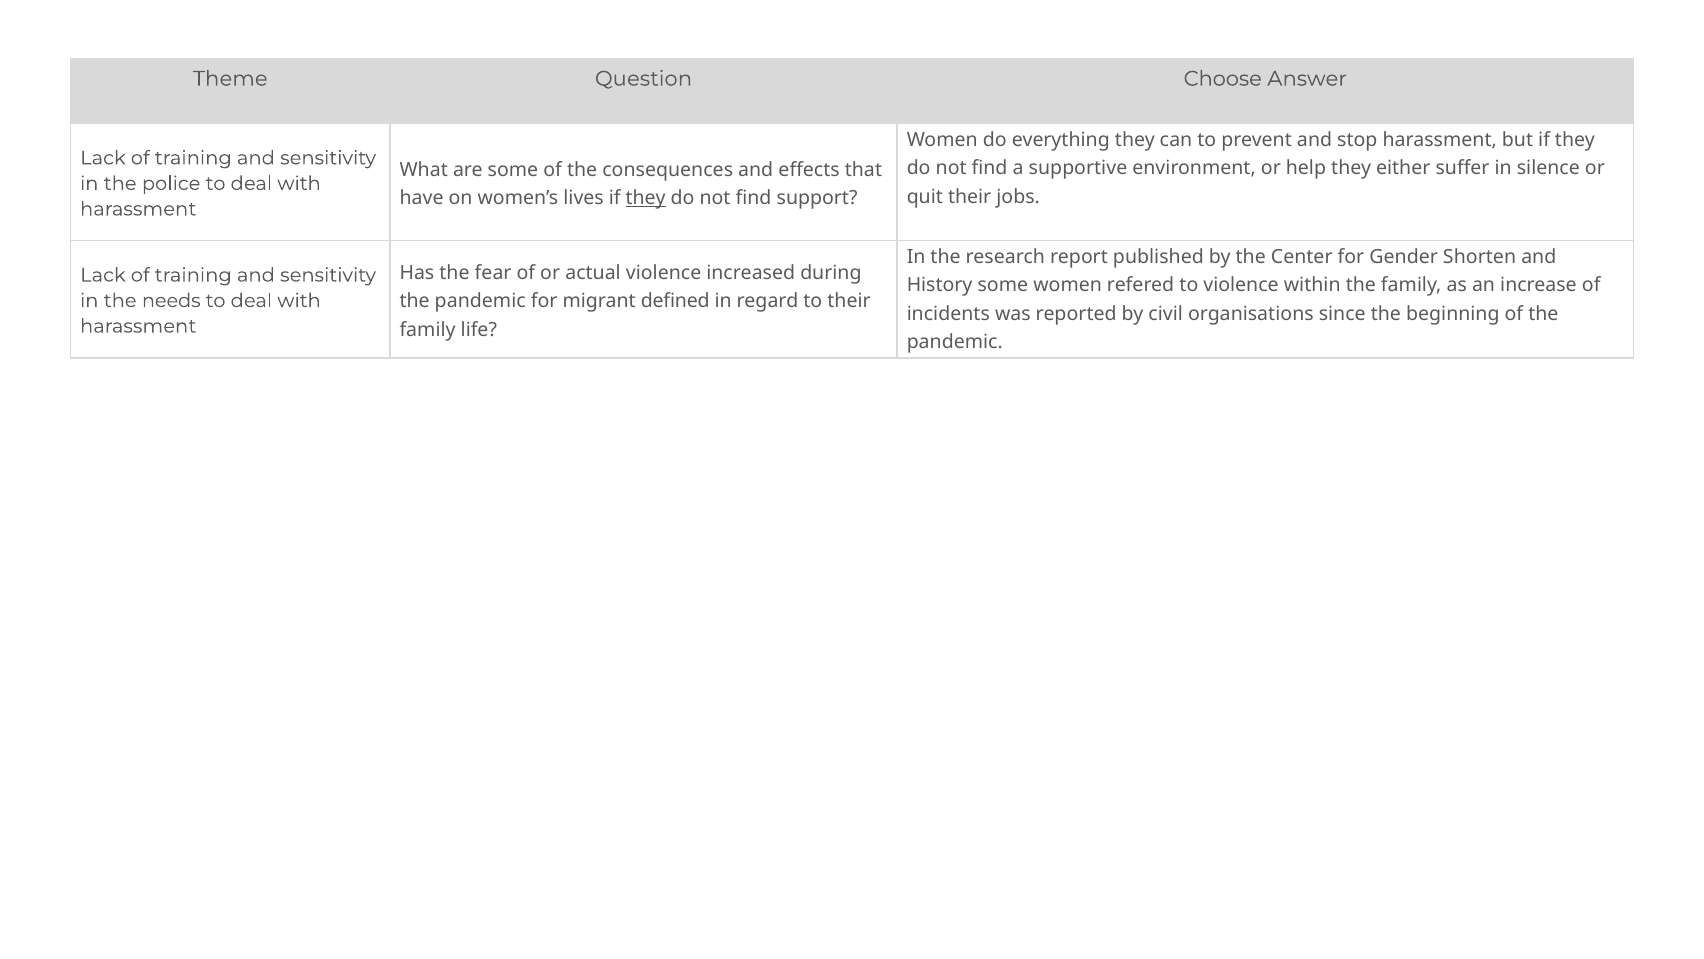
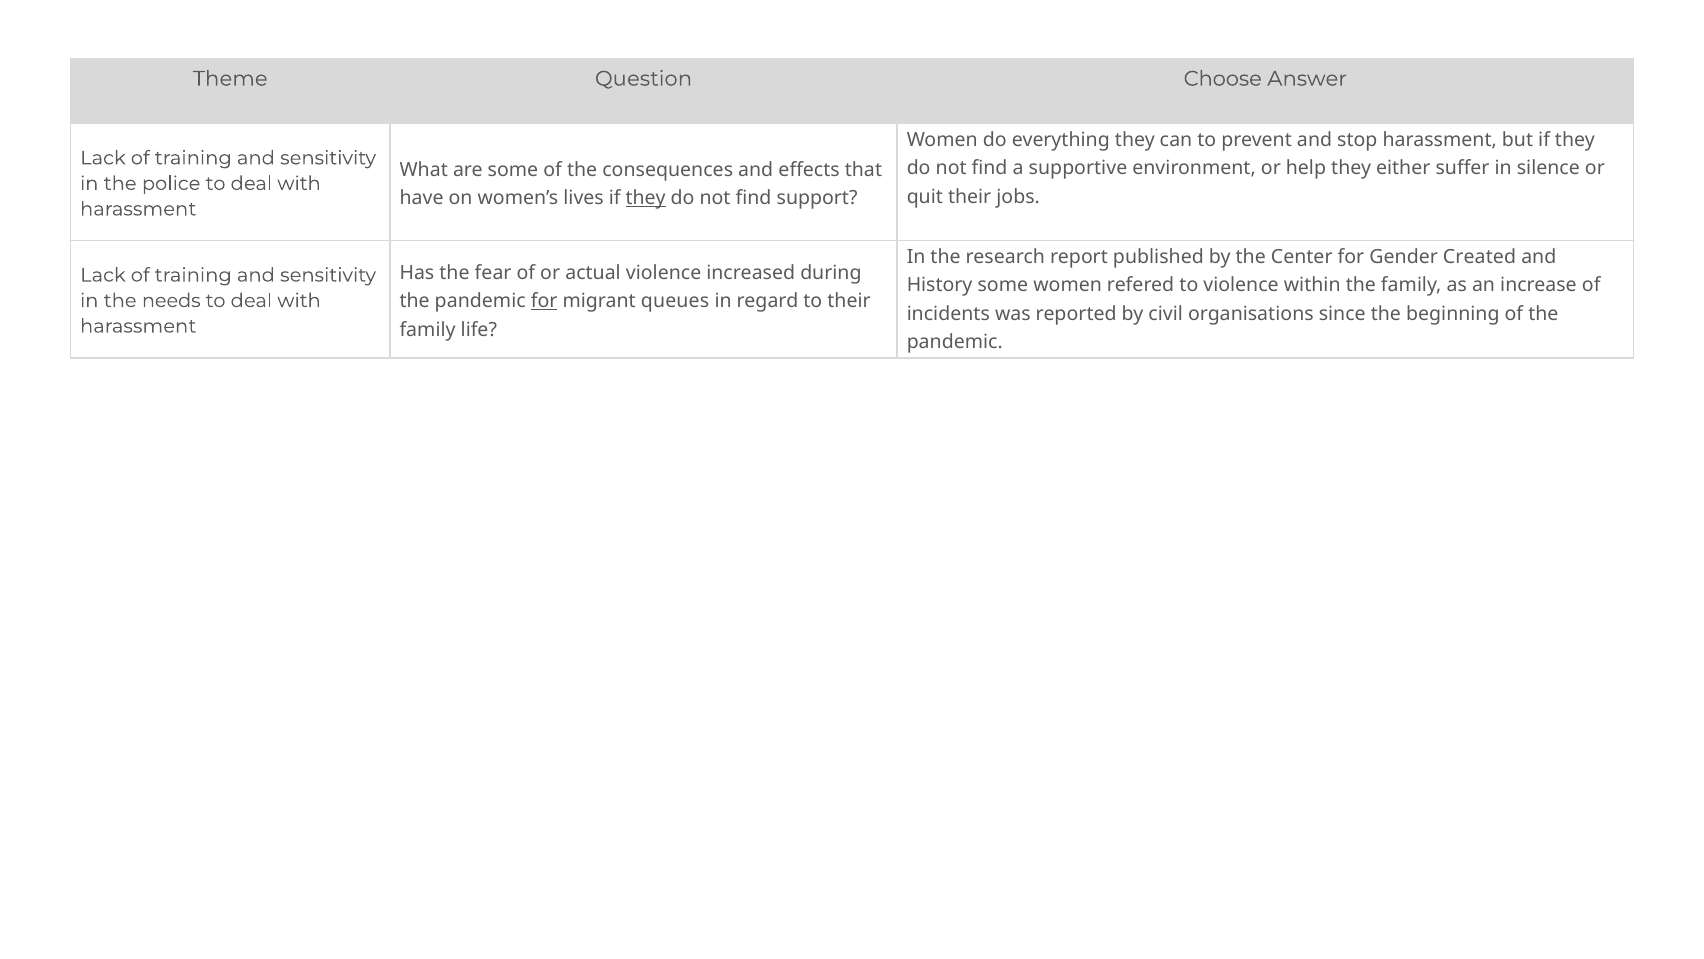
Shorten: Shorten -> Created
for at (544, 301) underline: none -> present
defined: defined -> queues
